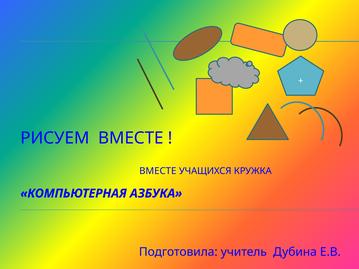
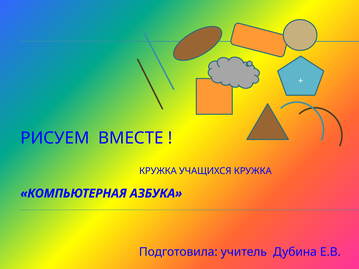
ВМЕСТЕ at (158, 171): ВМЕСТЕ -> КРУЖКА
